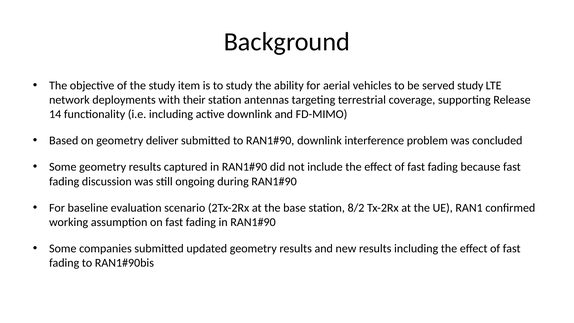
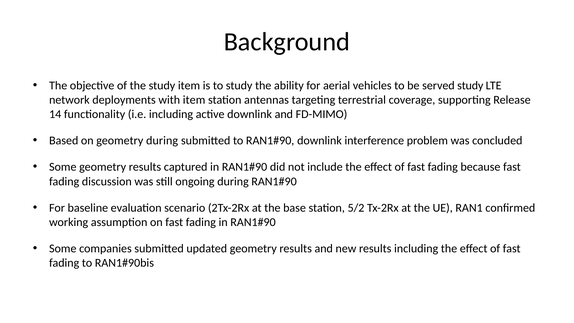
with their: their -> item
geometry deliver: deliver -> during
8/2: 8/2 -> 5/2
